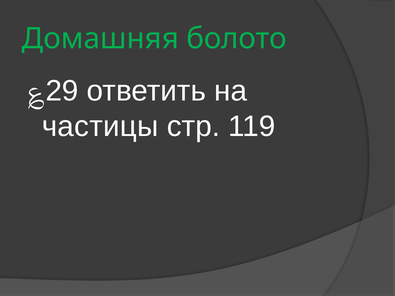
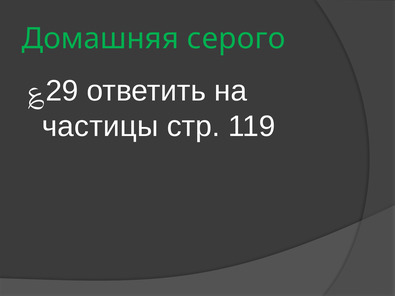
болото: болото -> серого
